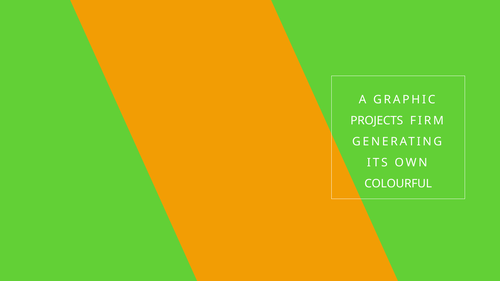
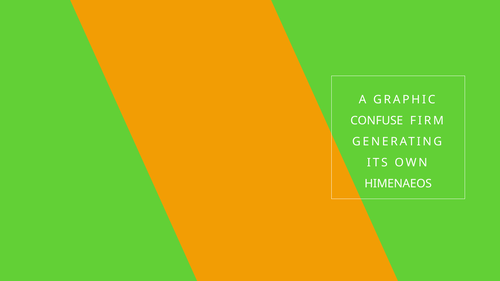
PROJECTS: PROJECTS -> CONFUSE
COLOURFUL: COLOURFUL -> HIMENAEOS
